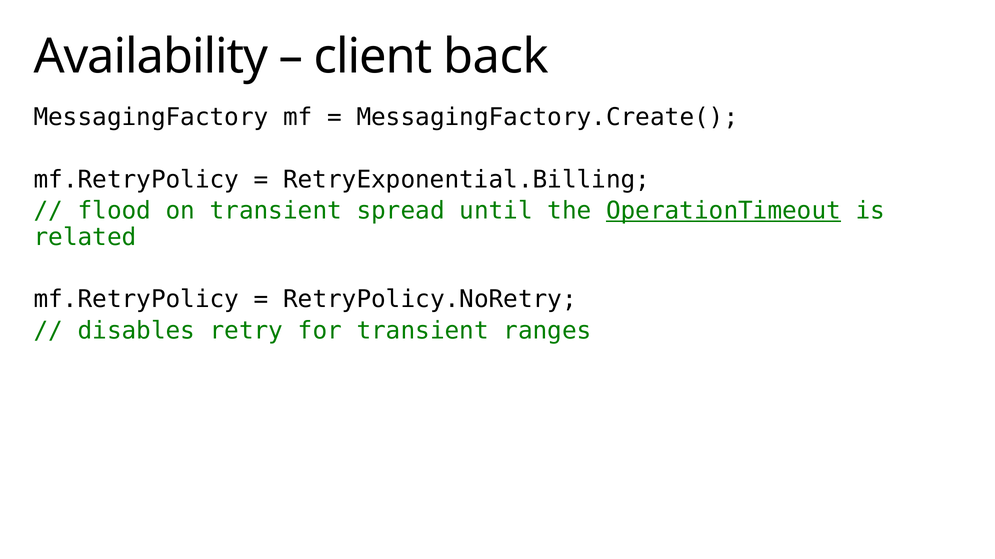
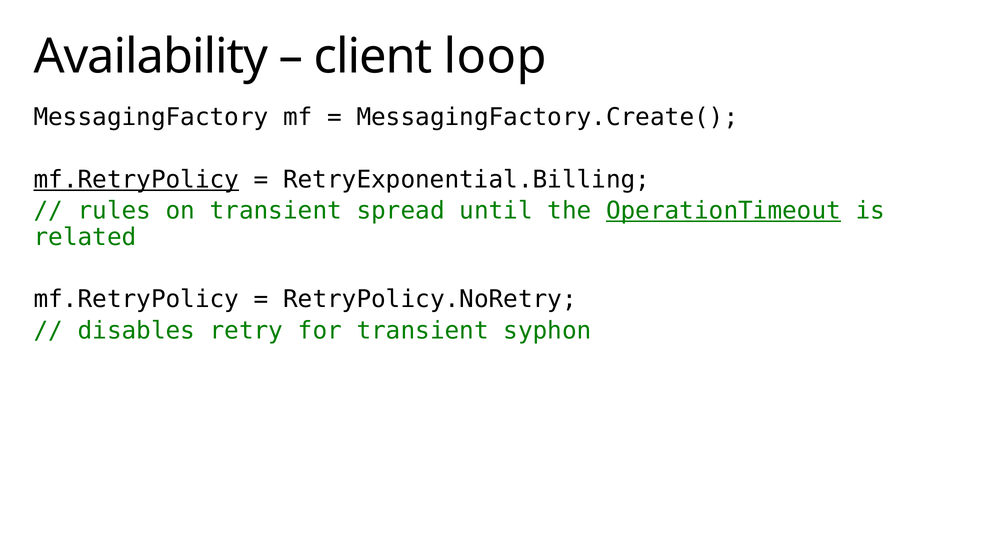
back: back -> loop
mf.RetryPolicy at (136, 180) underline: none -> present
flood: flood -> rules
ranges: ranges -> syphon
